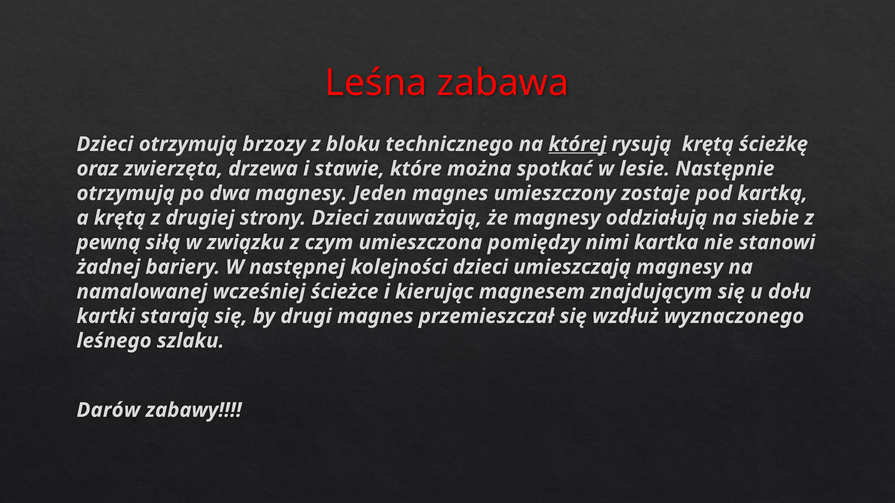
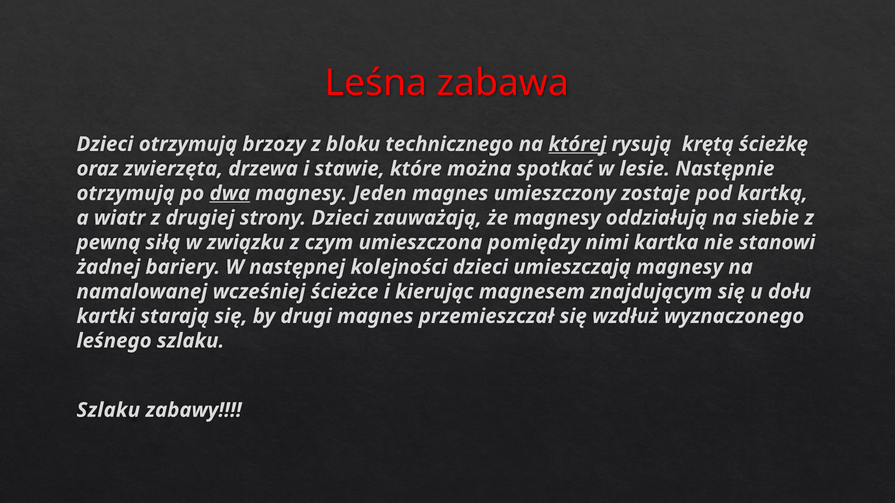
dwa underline: none -> present
a krętą: krętą -> wiatr
Darów at (108, 410): Darów -> Szlaku
